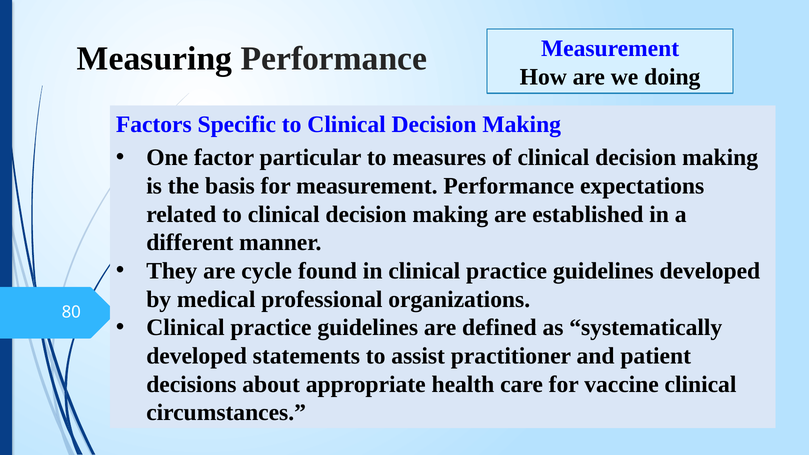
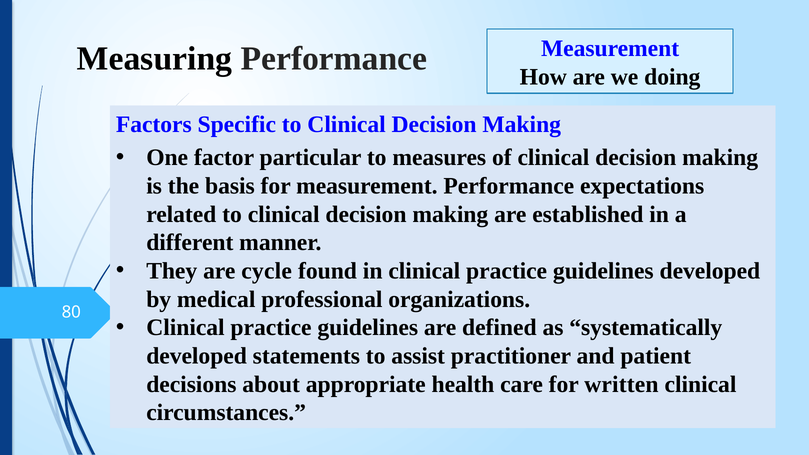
vaccine: vaccine -> written
